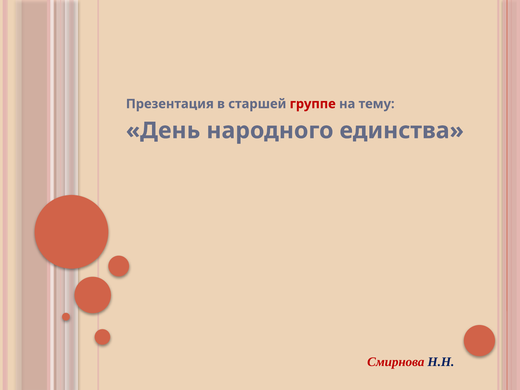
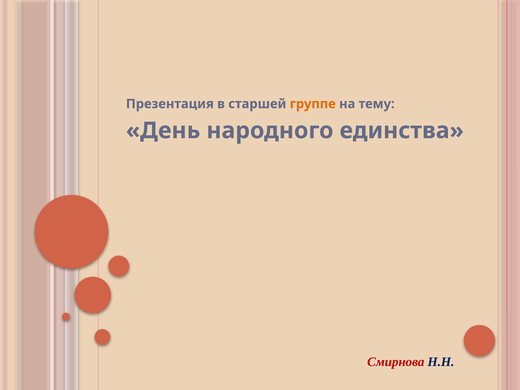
группе colour: red -> orange
